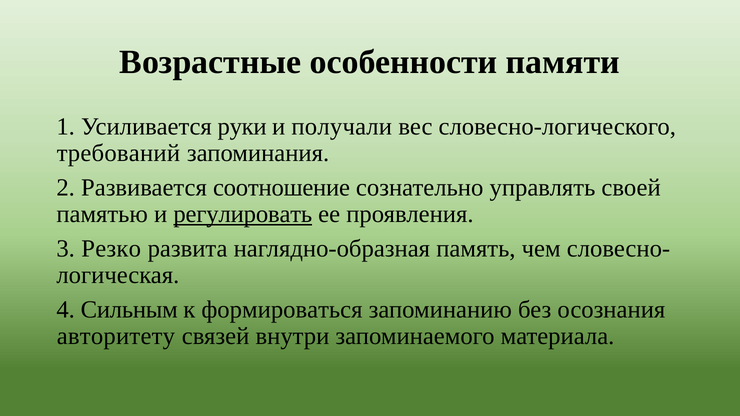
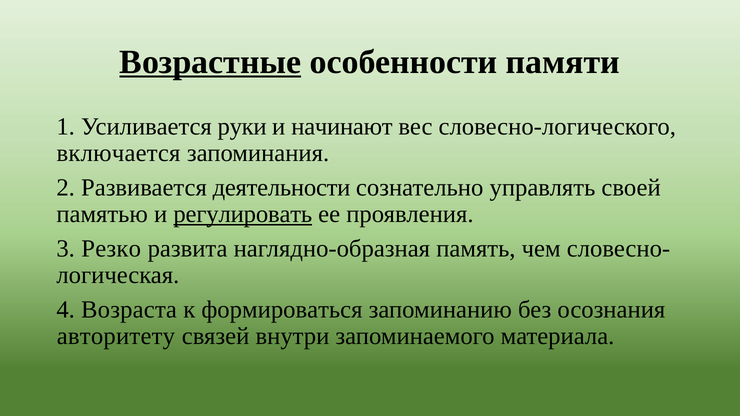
Возрастные underline: none -> present
получали: получали -> начинают
требований: требований -> включается
соотношение: соотношение -> деятельности
Сильным: Сильным -> Возраста
